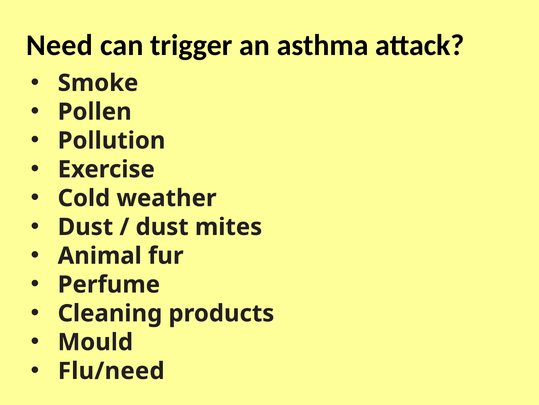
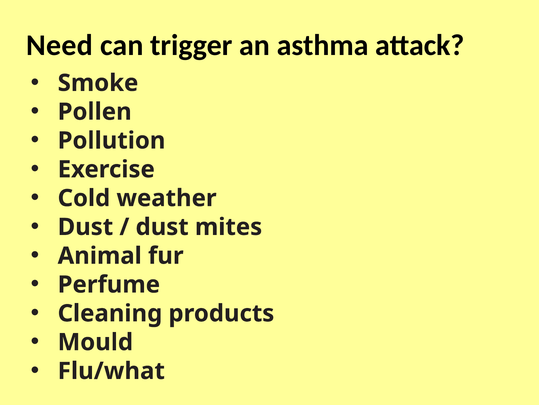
Flu/need: Flu/need -> Flu/what
